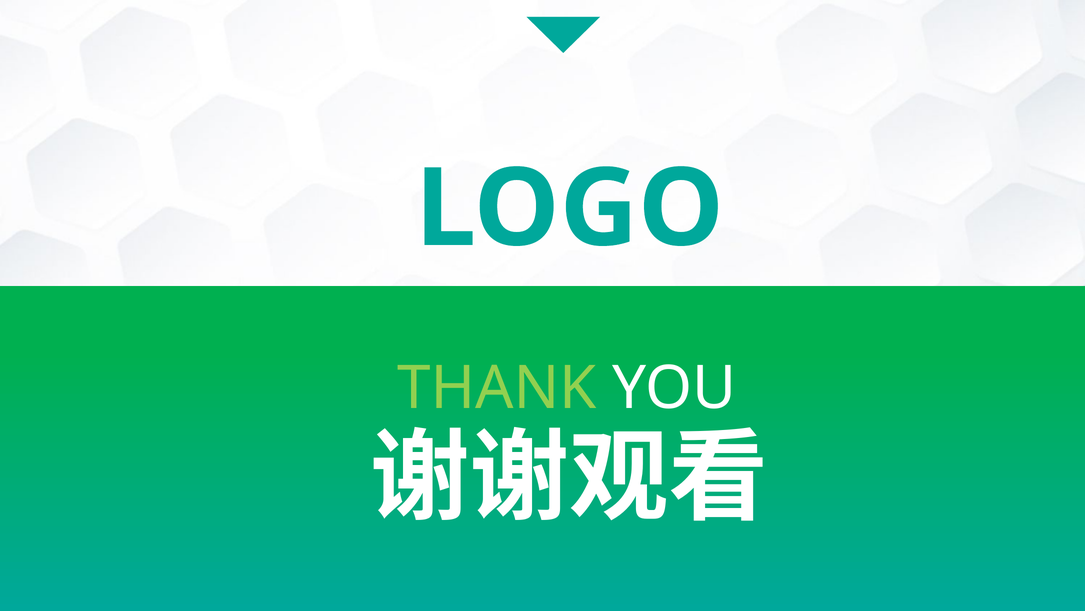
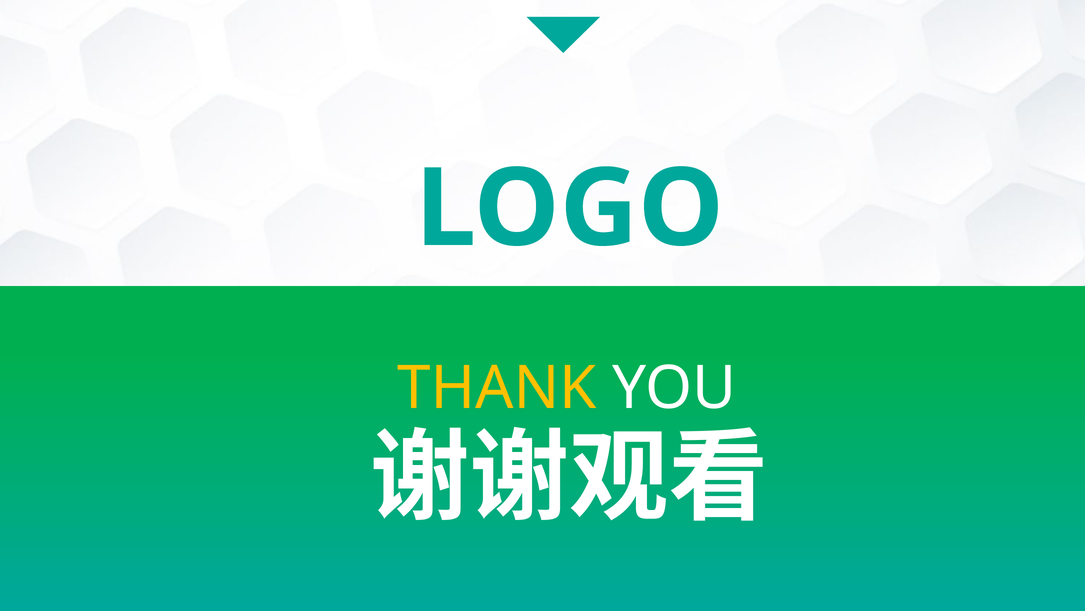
THANK colour: light green -> yellow
